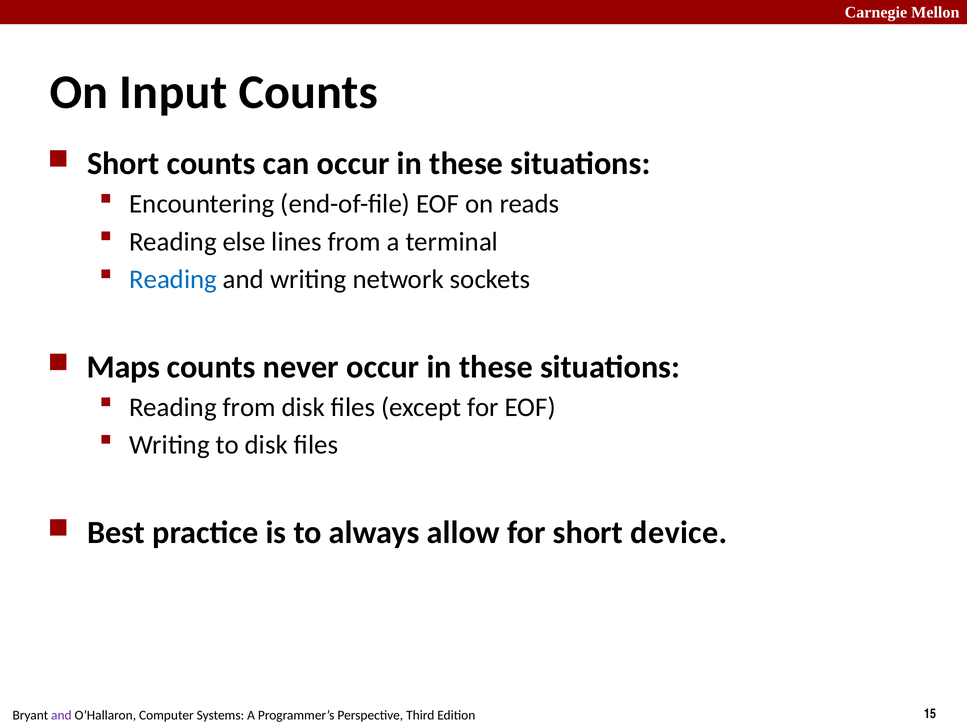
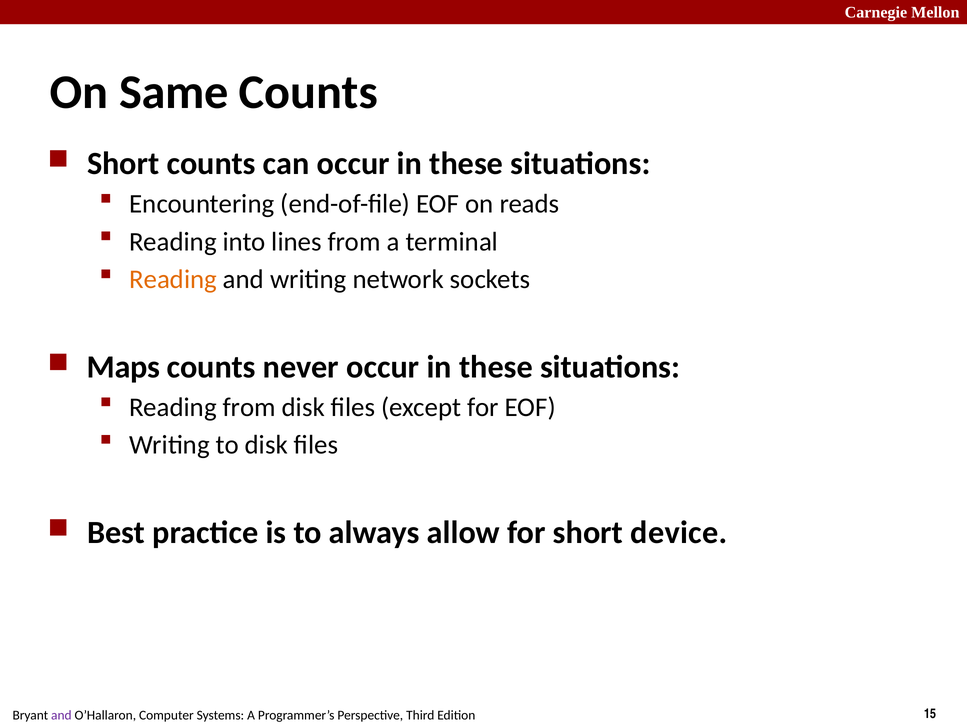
Input: Input -> Same
else: else -> into
Reading at (173, 279) colour: blue -> orange
